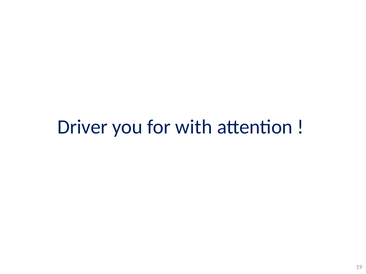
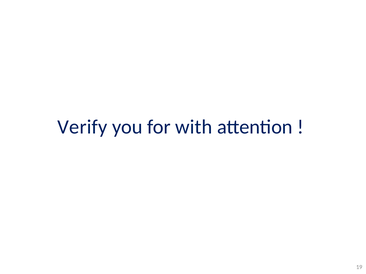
Driver: Driver -> Verify
